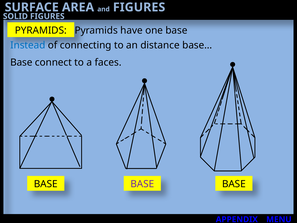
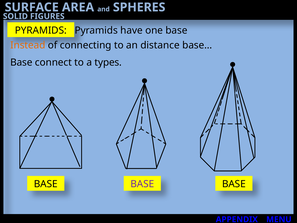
and FIGURES: FIGURES -> SPHERES
Instead colour: blue -> orange
faces: faces -> types
